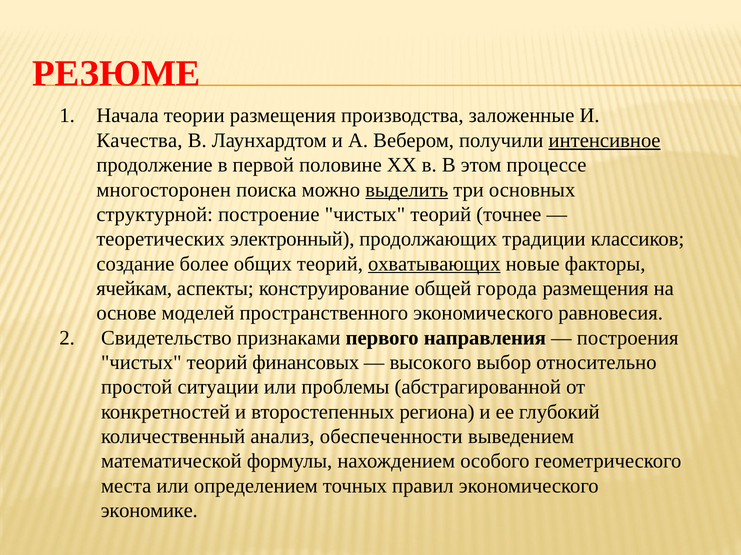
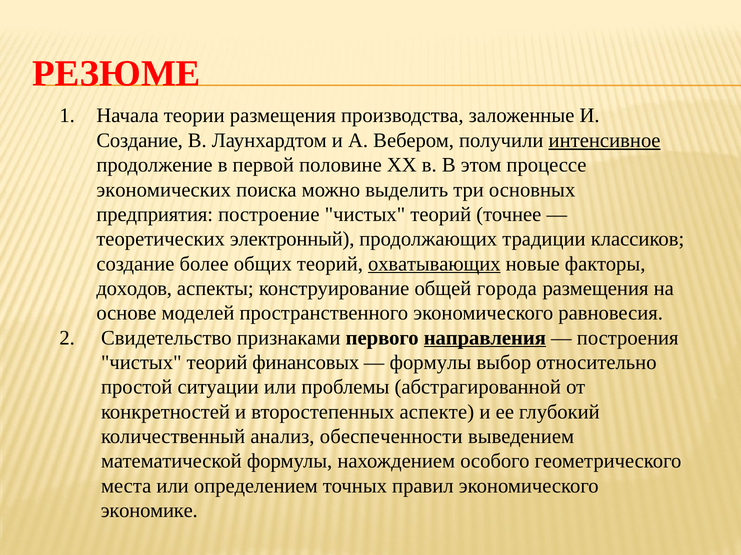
Качества at (139, 141): Качества -> Создание
многосторонен: многосторонен -> экономических
выделить underline: present -> none
структурной: структурной -> предприятия
ячейкам: ячейкам -> доходов
направления underline: none -> present
высокого at (430, 363): высокого -> формулы
региона: региона -> аспекте
